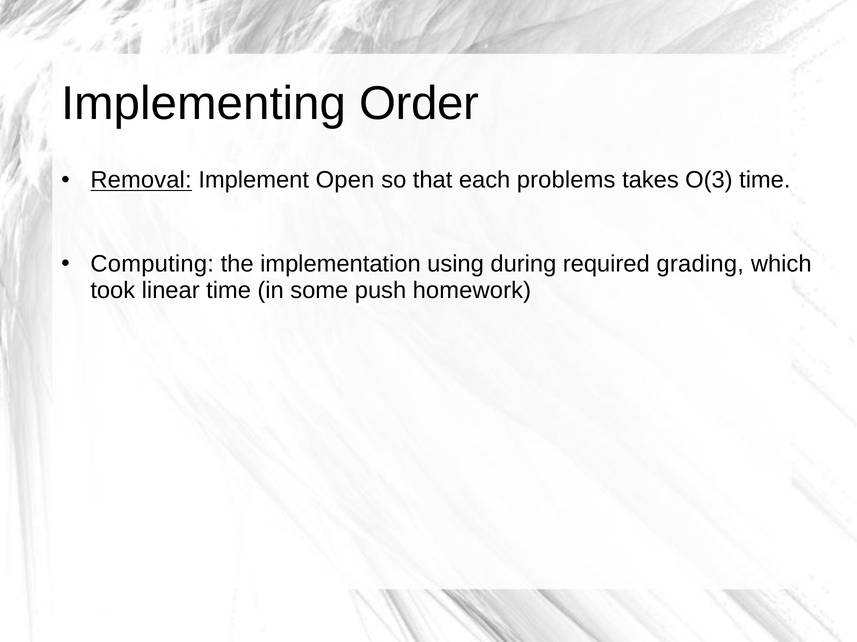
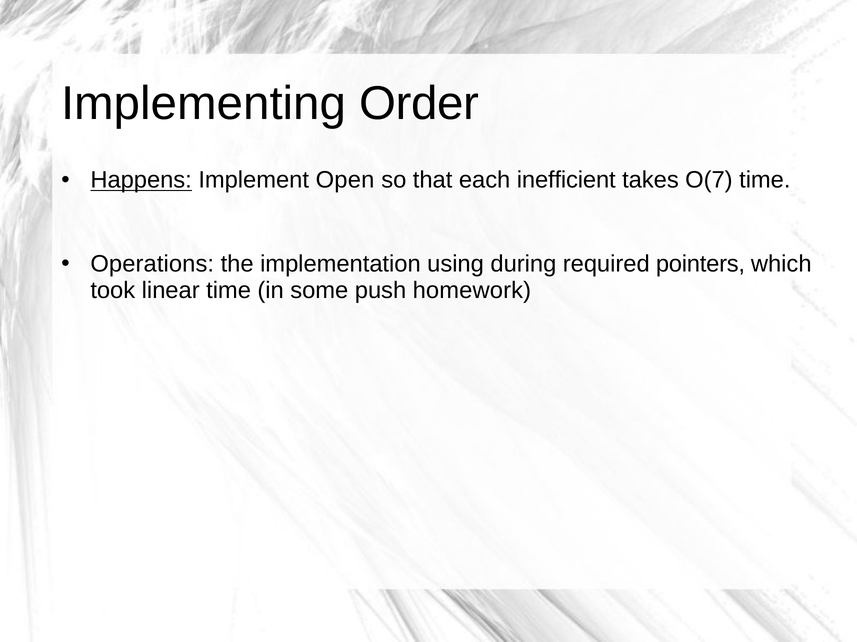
Removal: Removal -> Happens
problems: problems -> inefficient
O(3: O(3 -> O(7
Computing: Computing -> Operations
grading: grading -> pointers
